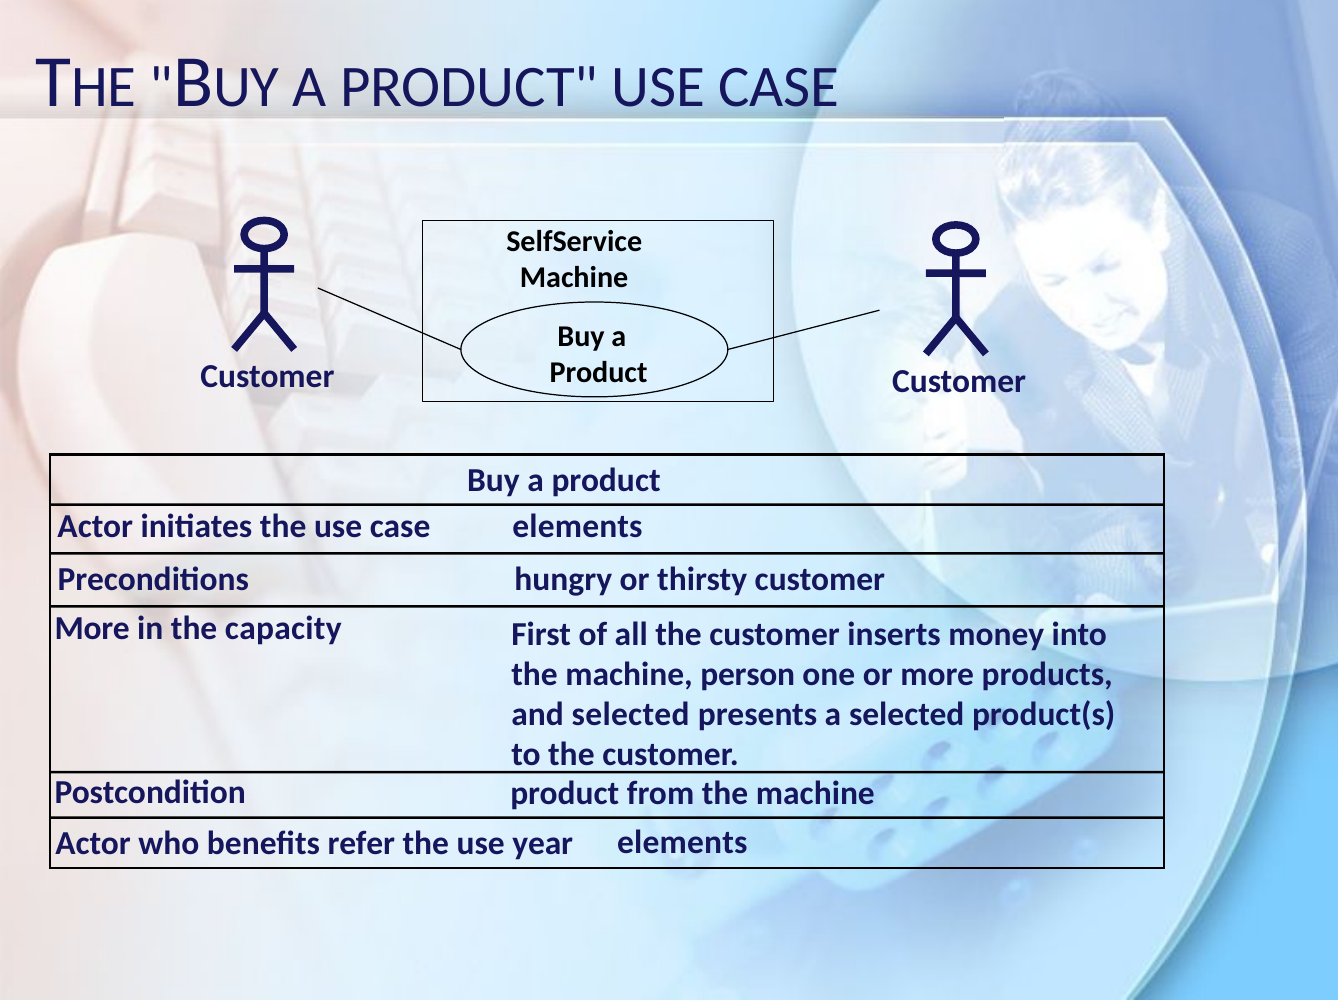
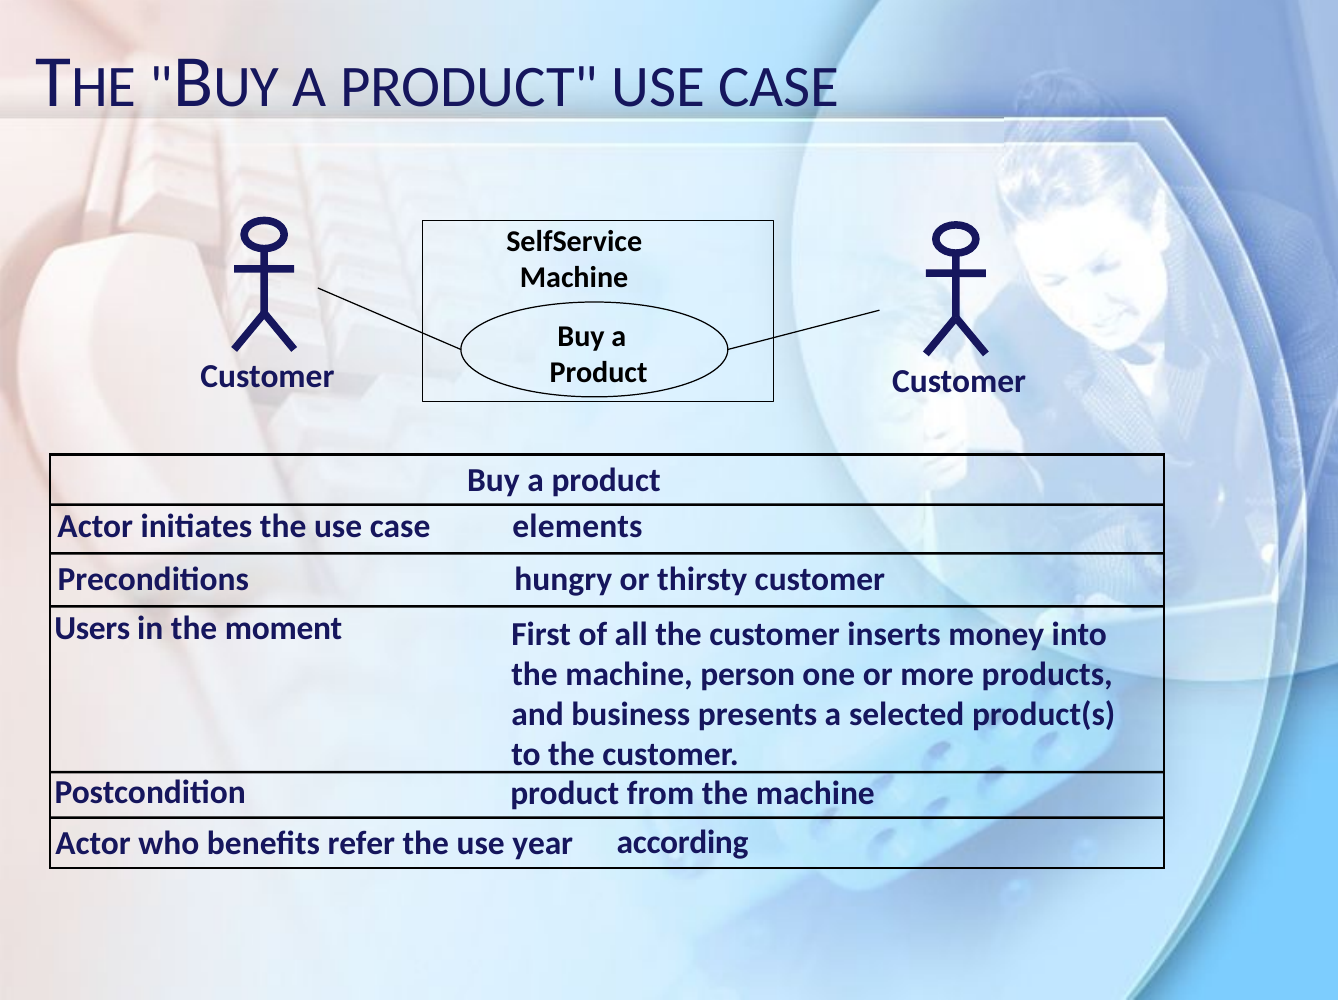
More at (92, 629): More -> Users
capacity: capacity -> moment
and selected: selected -> business
elements at (682, 843): elements -> according
